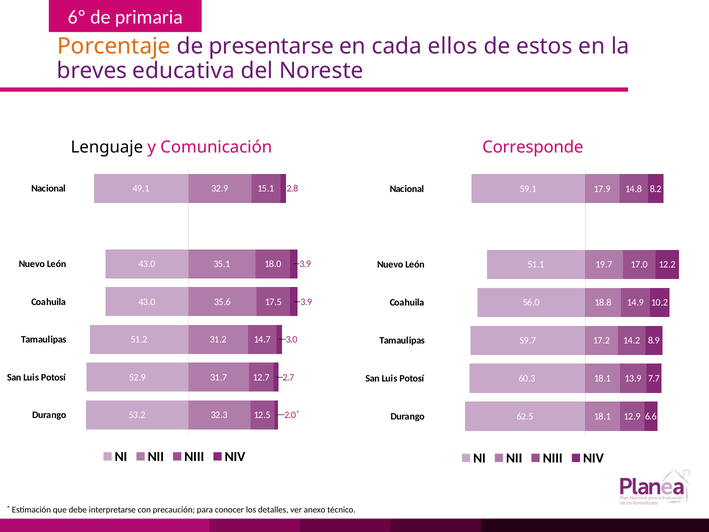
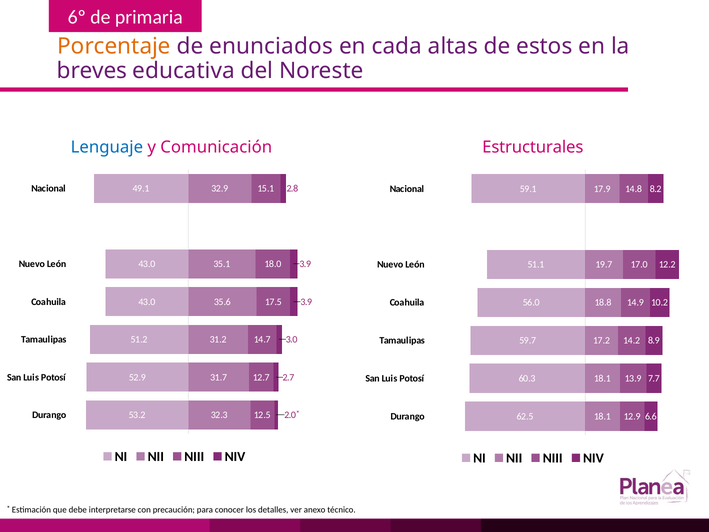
presentarse: presentarse -> enunciados
ellos: ellos -> altas
Lenguaje colour: black -> blue
Corresponde: Corresponde -> Estructurales
